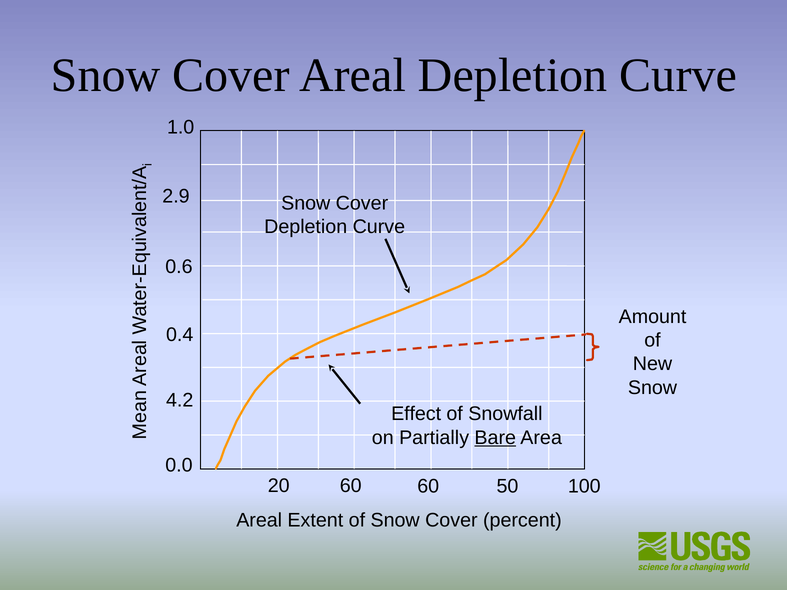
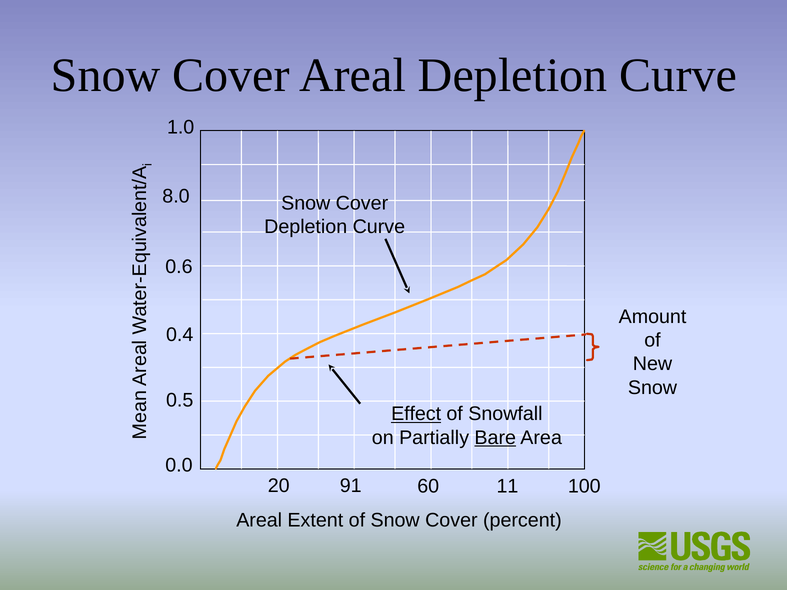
2.9: 2.9 -> 8.0
4.2: 4.2 -> 0.5
Effect underline: none -> present
20 60: 60 -> 91
50: 50 -> 11
